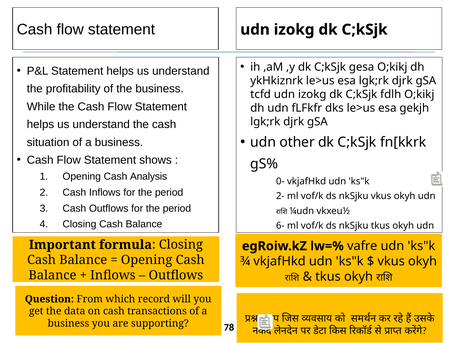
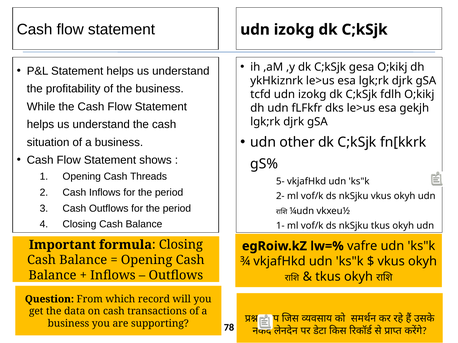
Analysis: Analysis -> Threads
0-: 0- -> 5-
6-: 6- -> 1-
